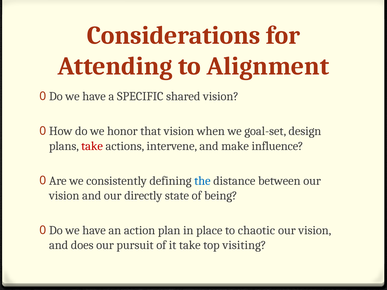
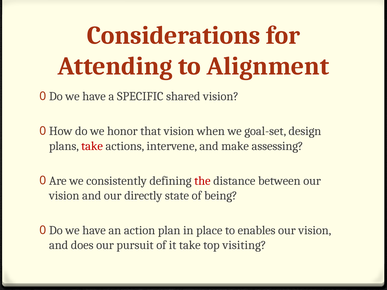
influence: influence -> assessing
the colour: blue -> red
chaotic: chaotic -> enables
